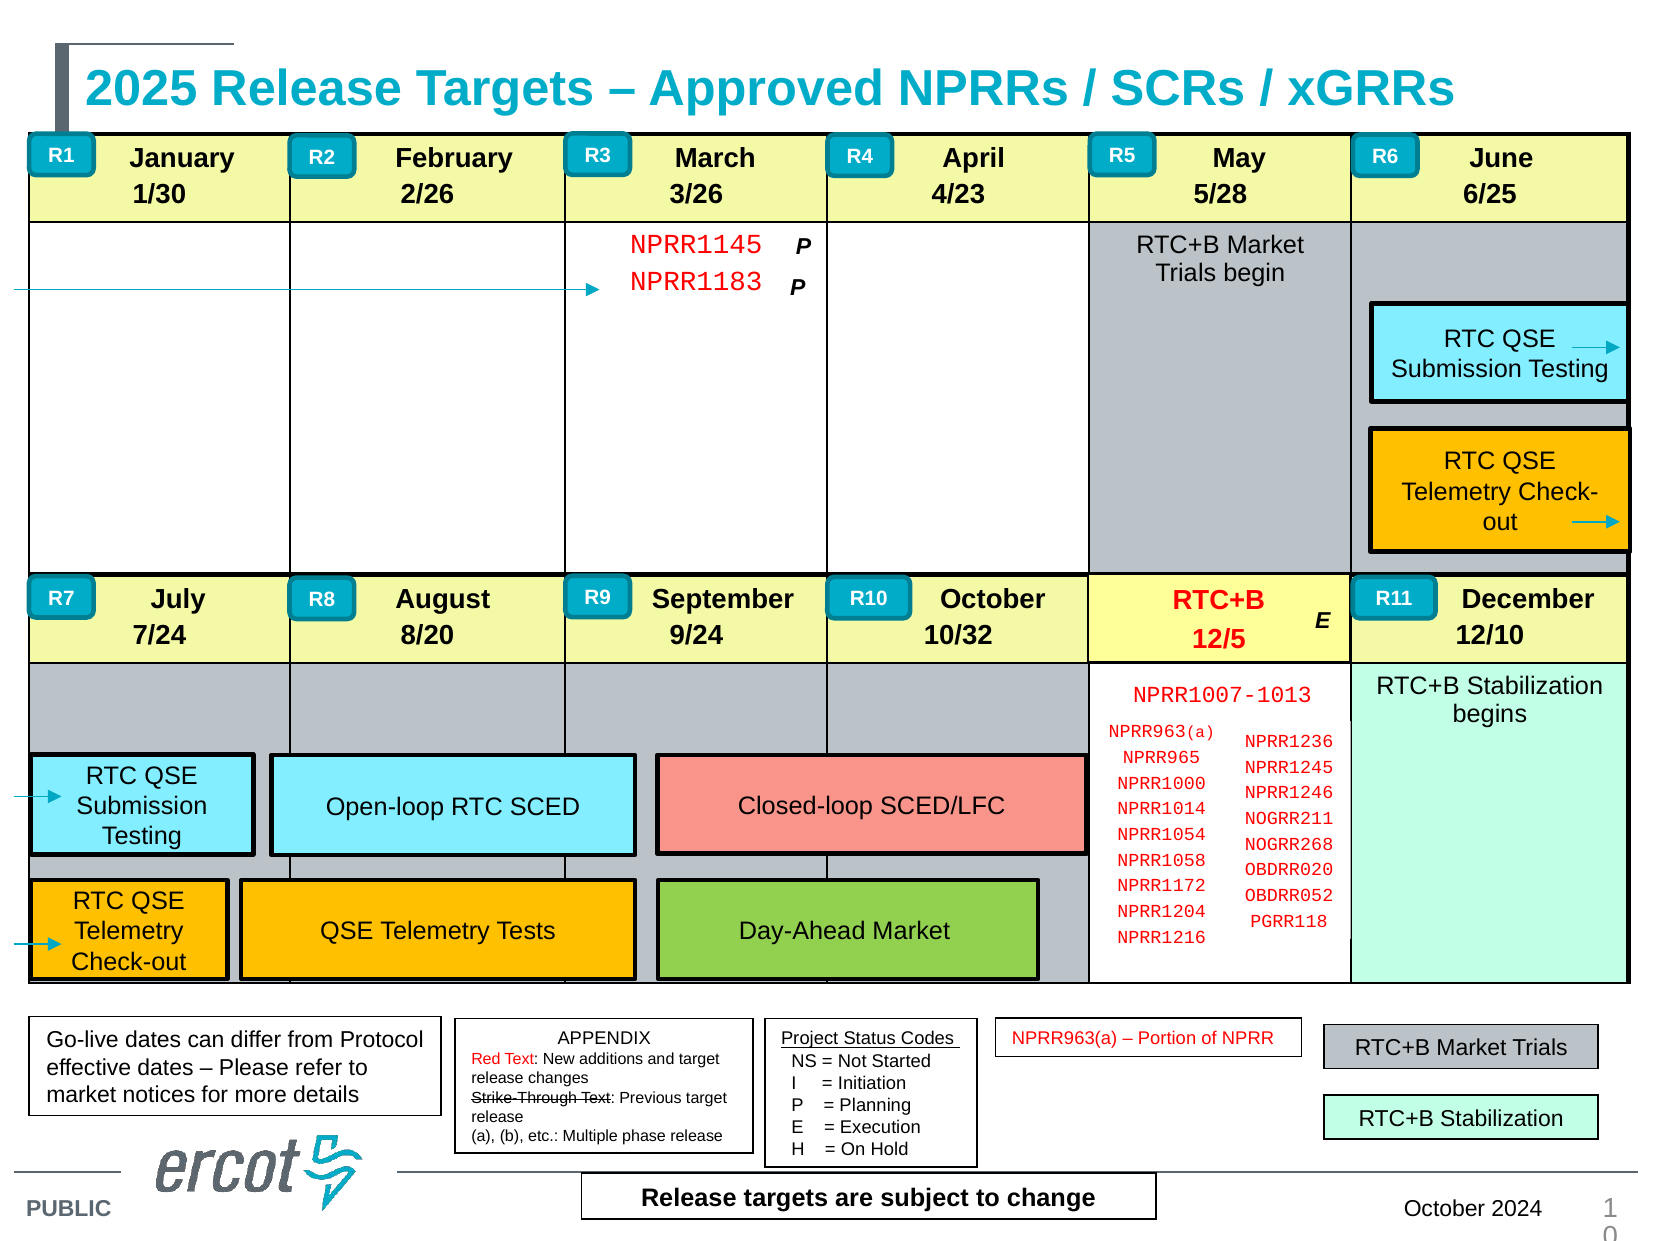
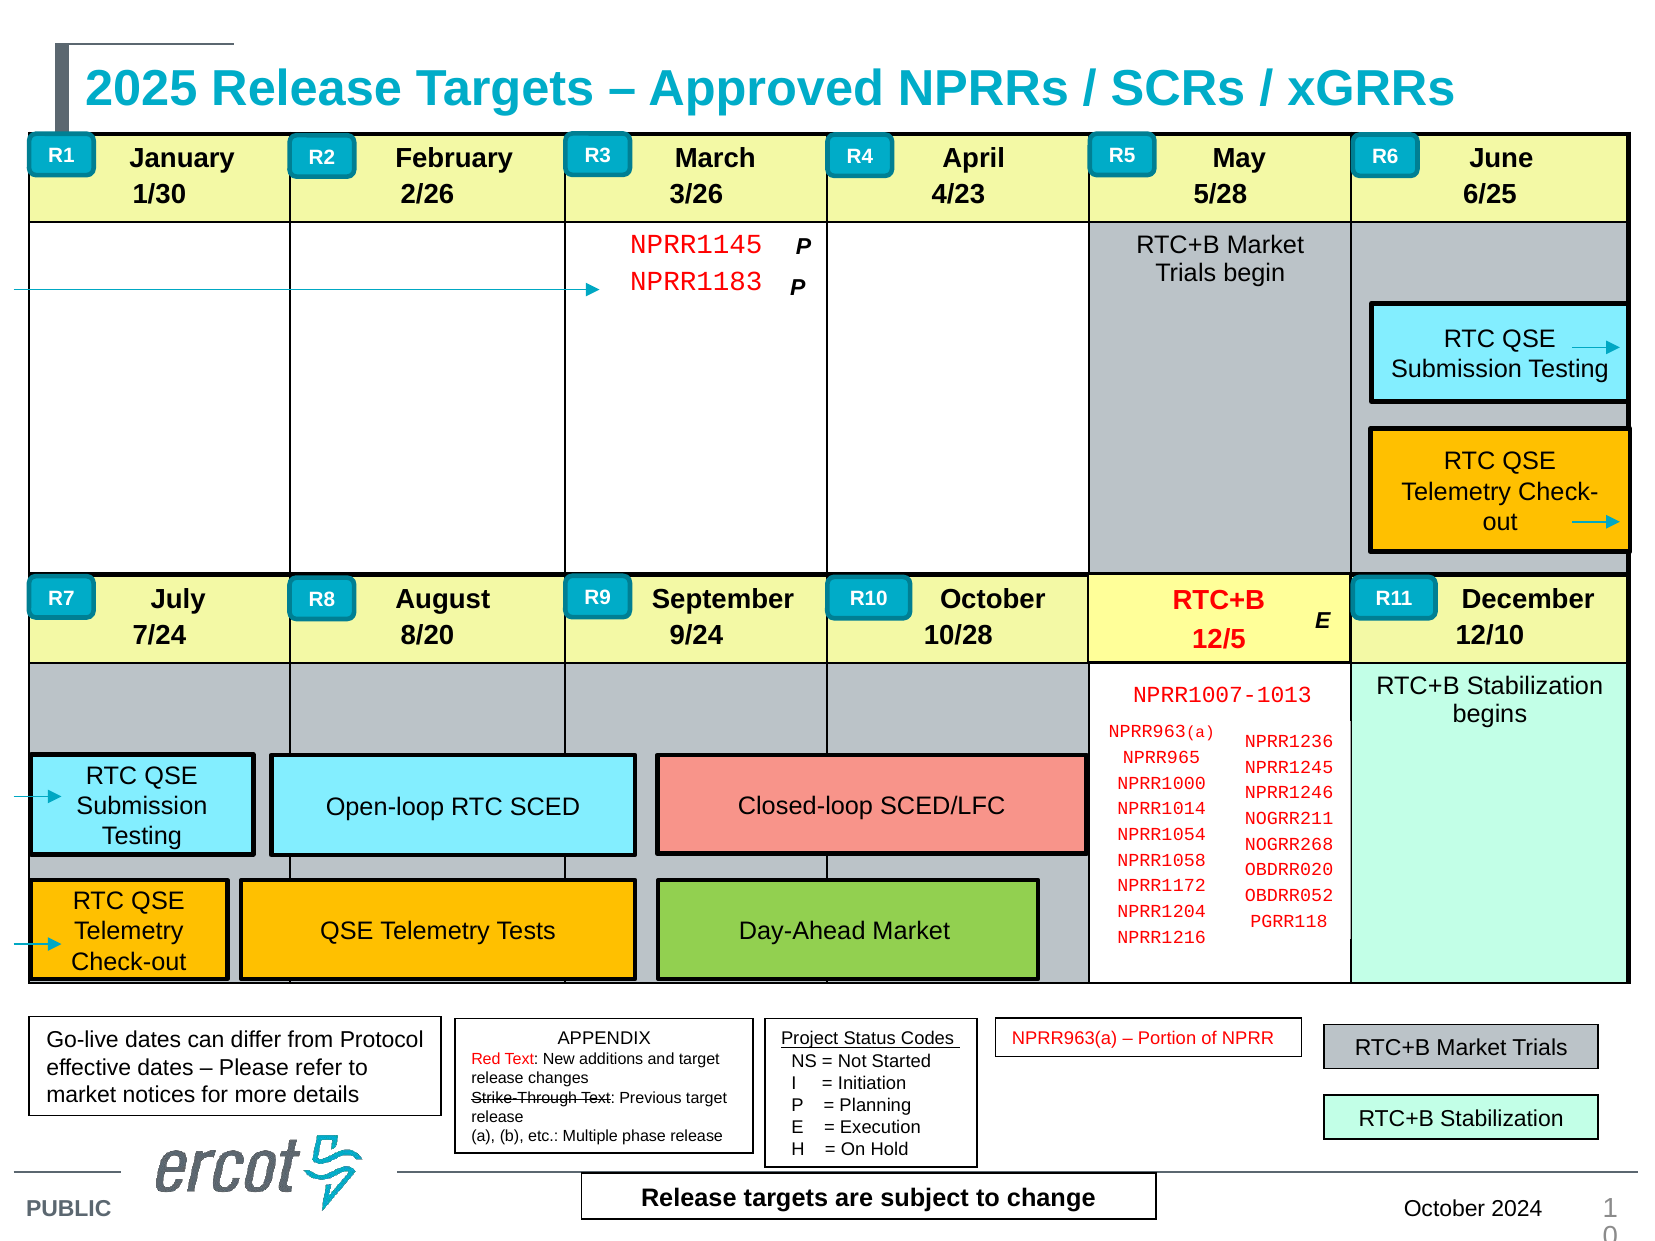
10/32: 10/32 -> 10/28
